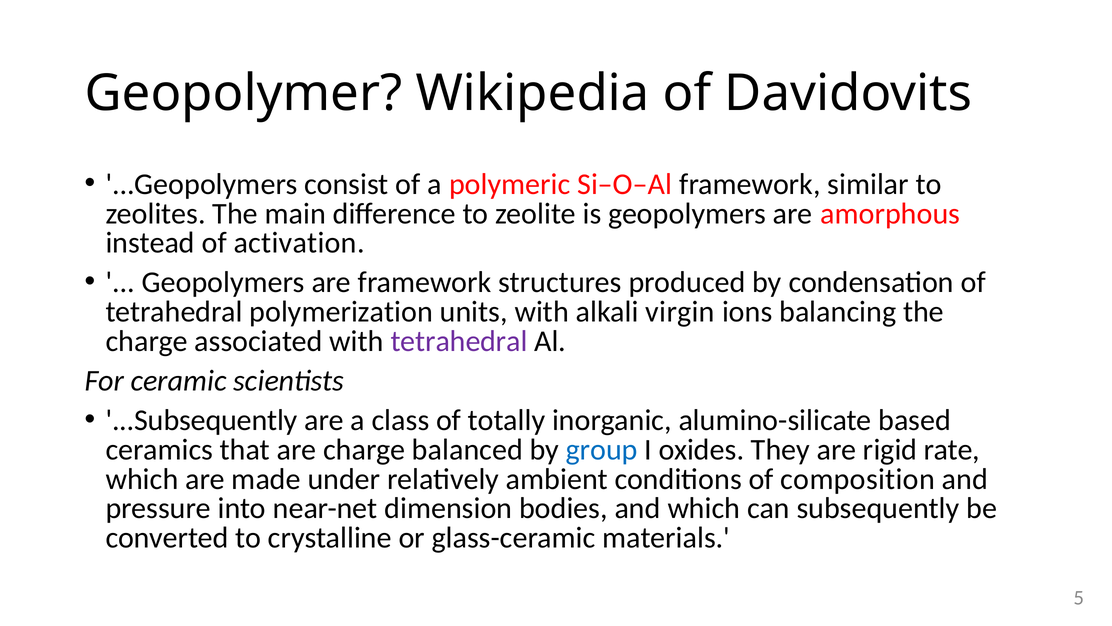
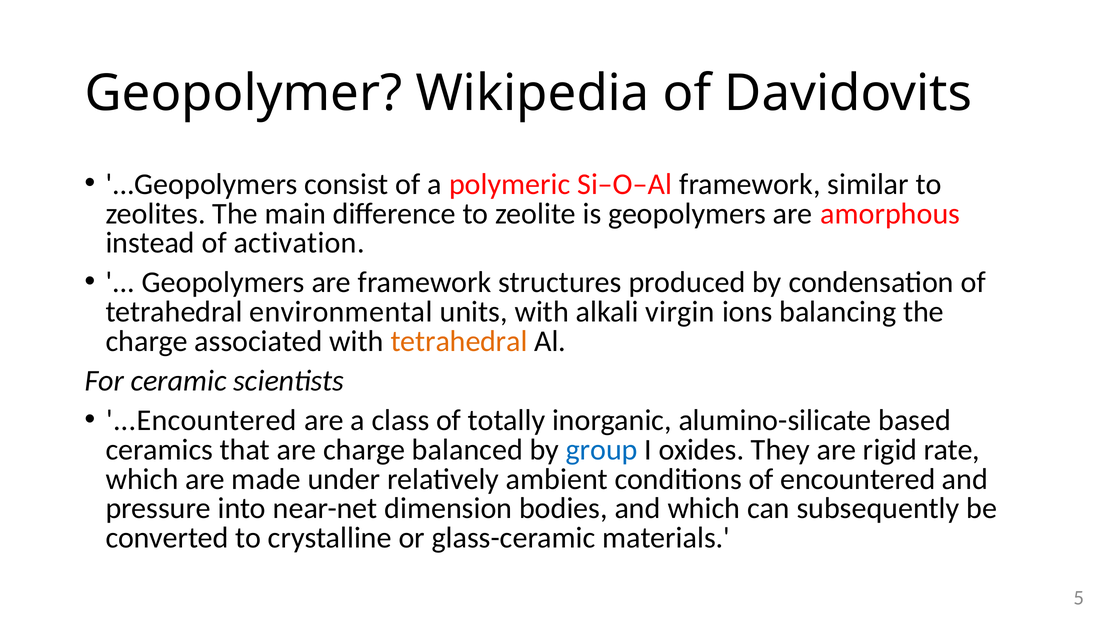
polymerization: polymerization -> environmental
tetrahedral at (459, 341) colour: purple -> orange
...Subsequently: ...Subsequently -> ...Encountered
composition: composition -> encountered
